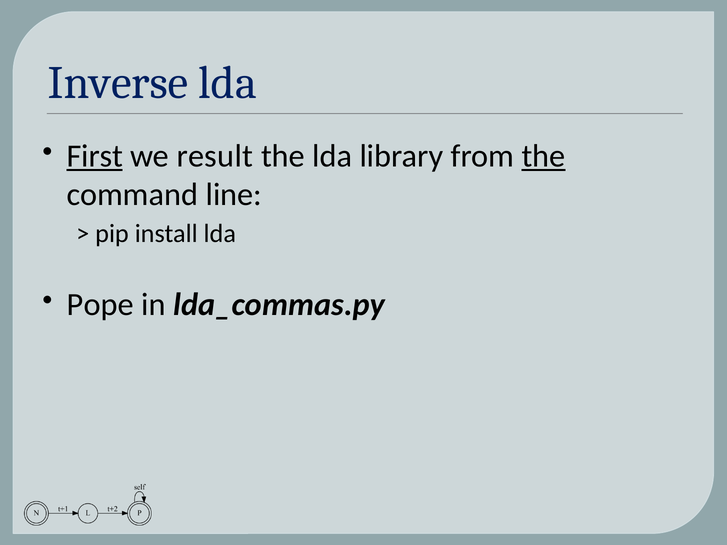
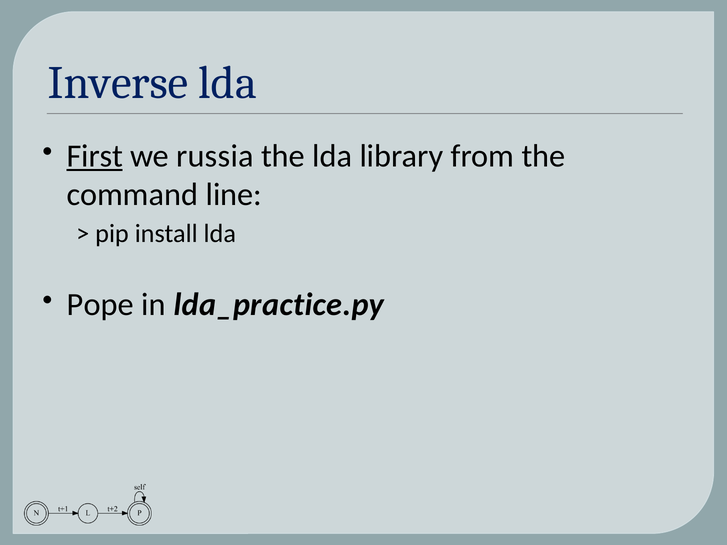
result: result -> russia
the at (543, 156) underline: present -> none
lda_commas.py: lda_commas.py -> lda_practice.py
